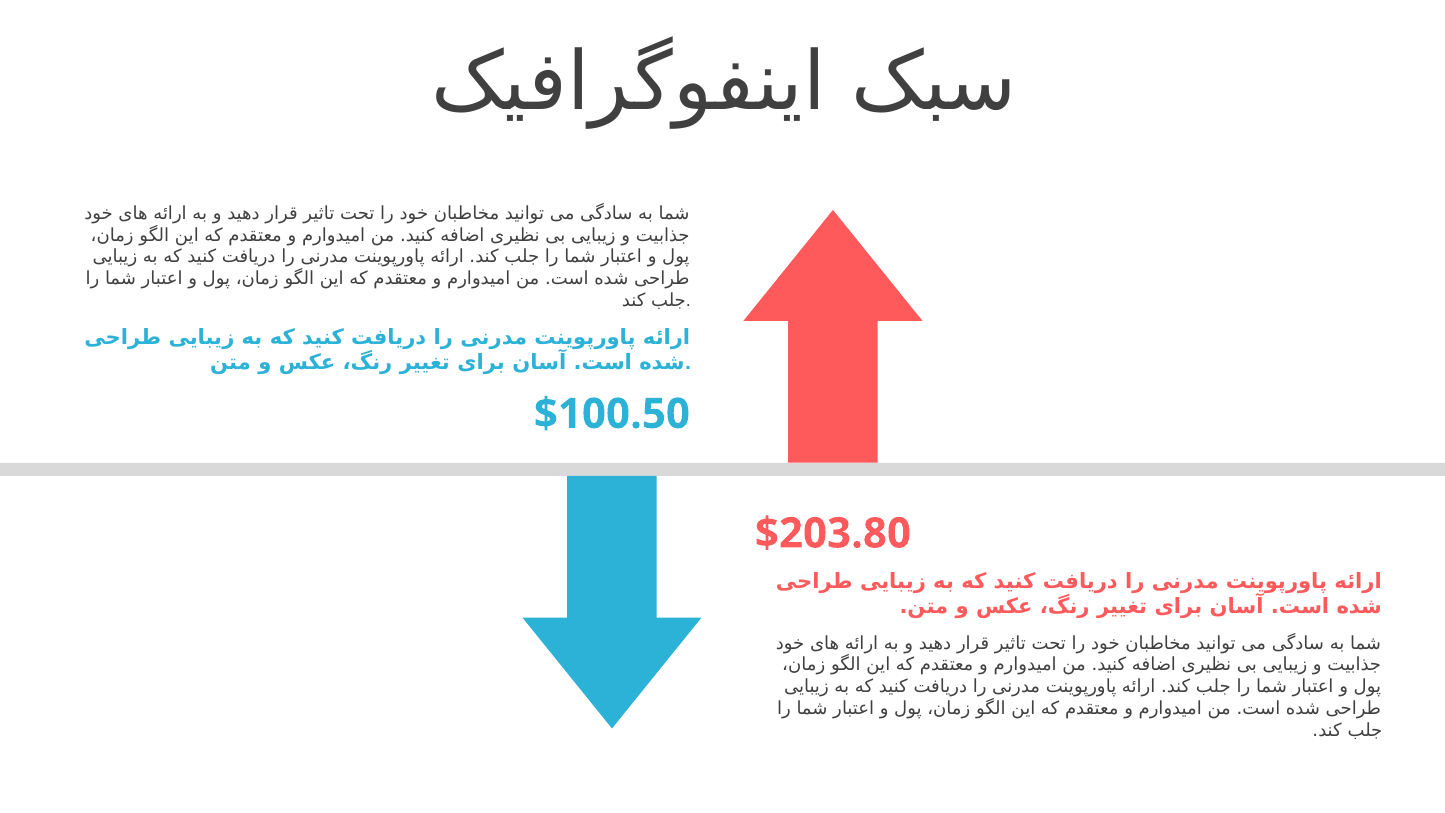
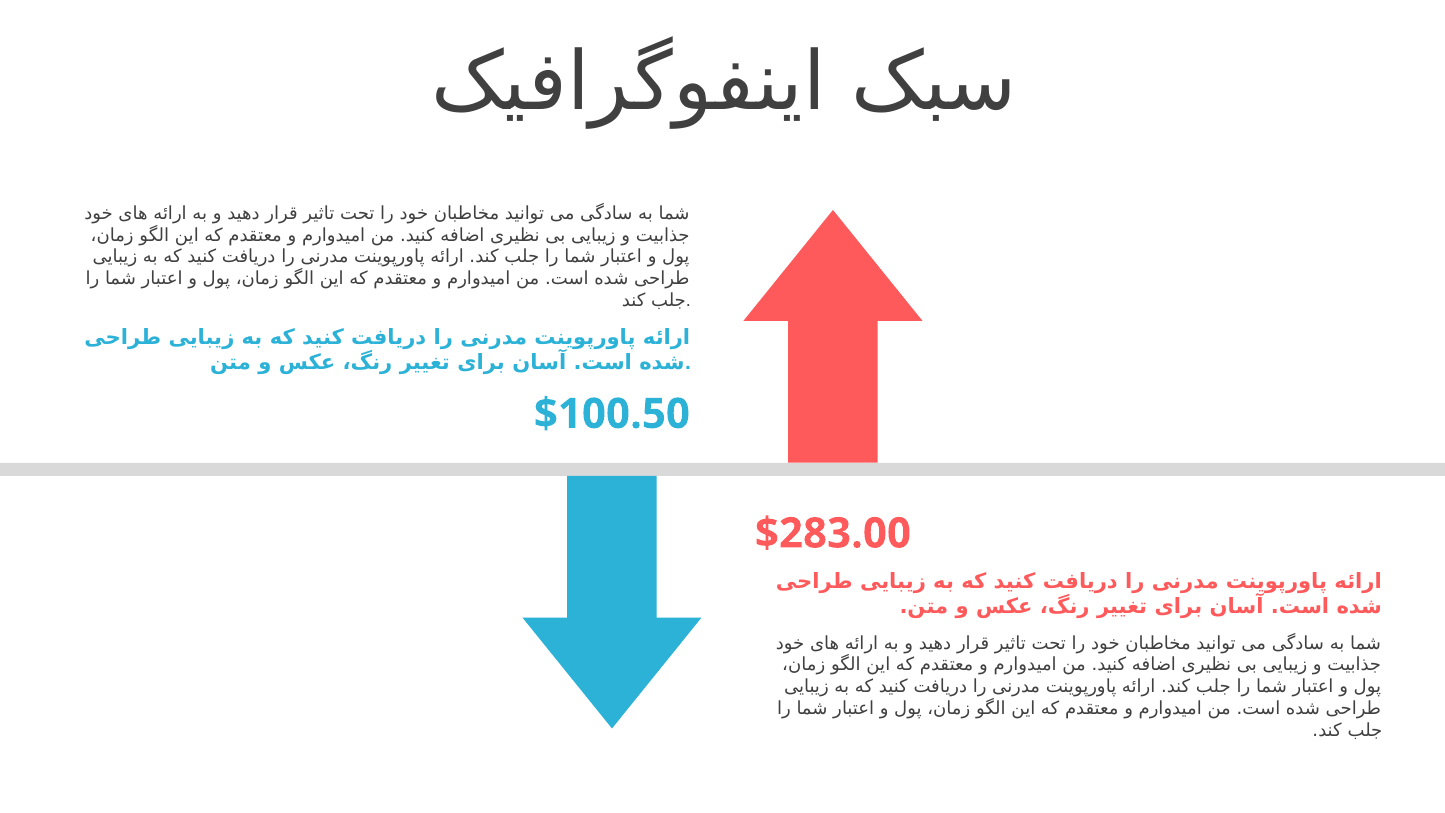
$203.80: $203.80 -> $283.00
